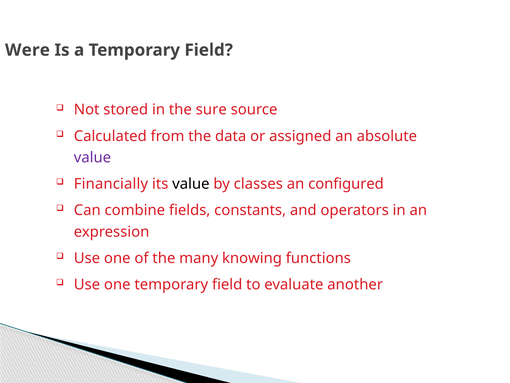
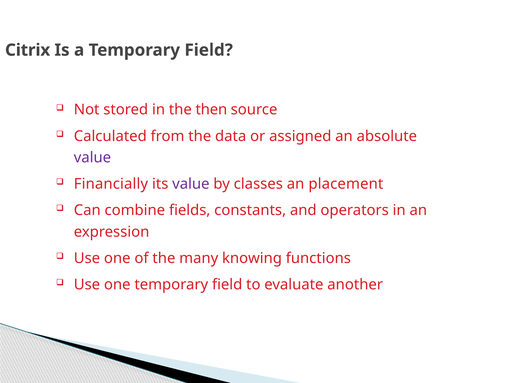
Were: Were -> Citrix
sure: sure -> then
value at (191, 184) colour: black -> purple
configured: configured -> placement
